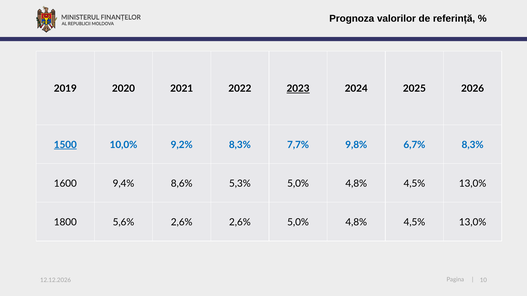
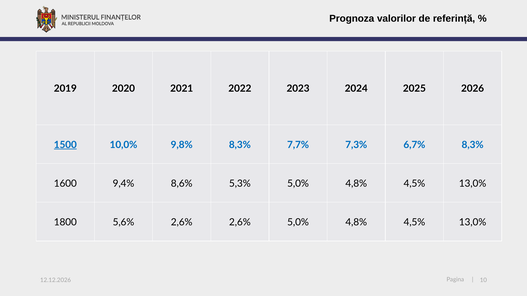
2023 underline: present -> none
9,2%: 9,2% -> 9,8%
9,8%: 9,8% -> 7,3%
